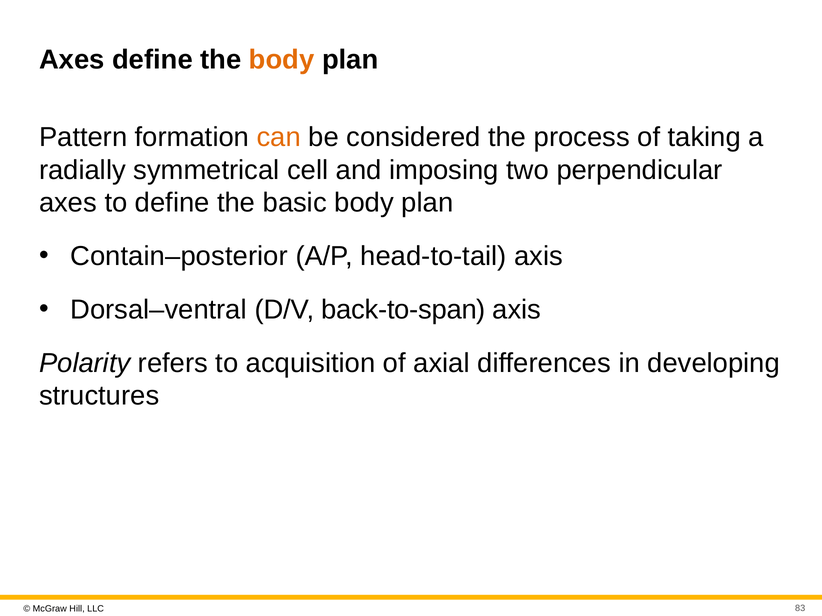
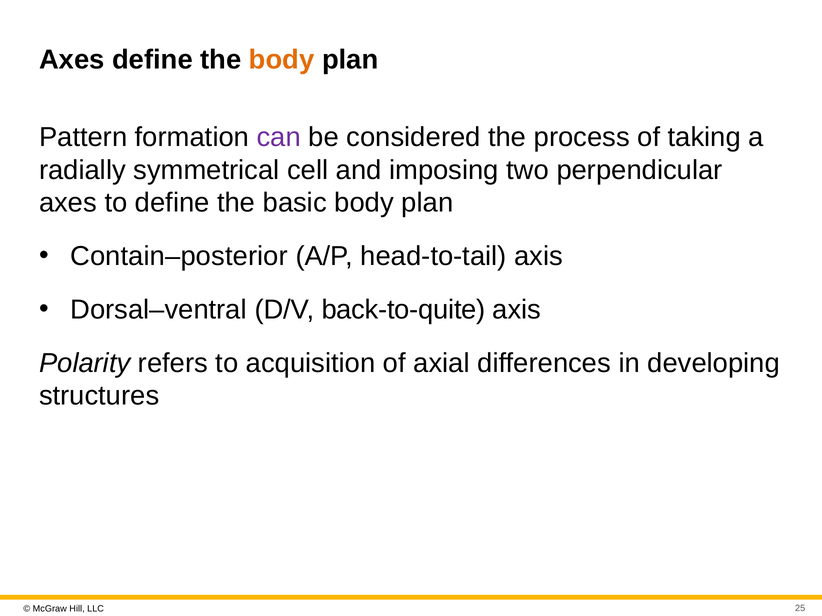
can colour: orange -> purple
back-to-span: back-to-span -> back-to-quite
83: 83 -> 25
